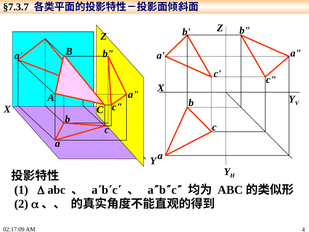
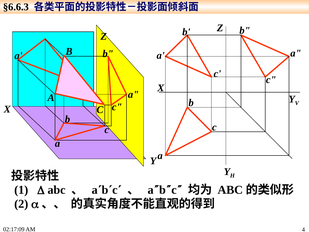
§7.3.7: §7.3.7 -> §6.6.3
